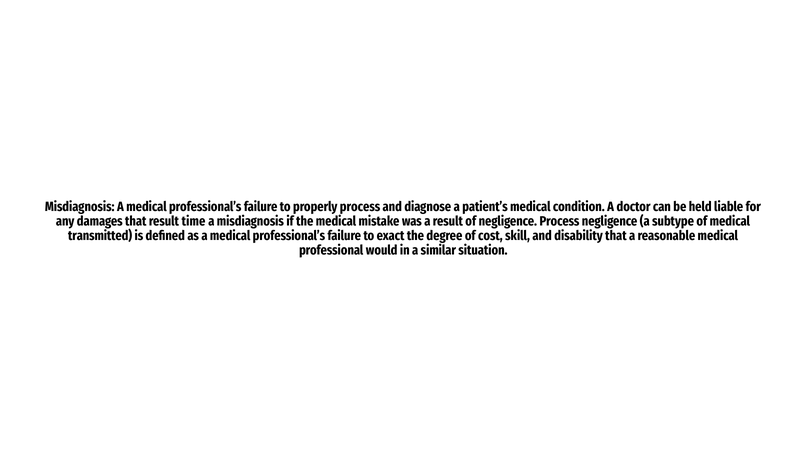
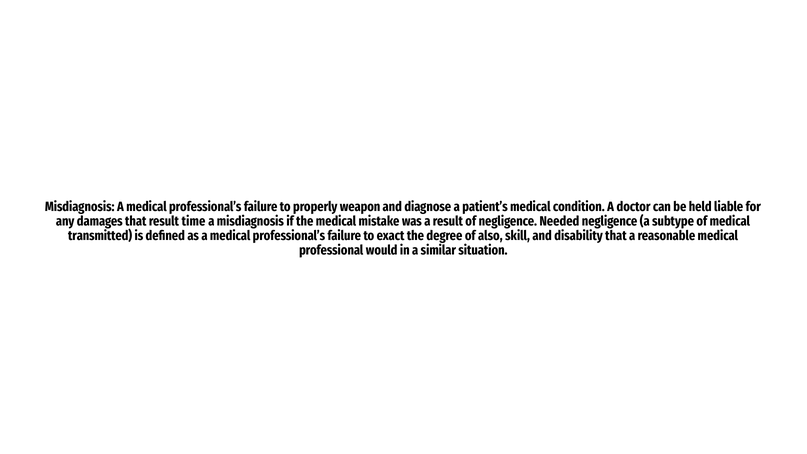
properly process: process -> weapon
negligence Process: Process -> Needed
cost: cost -> also
